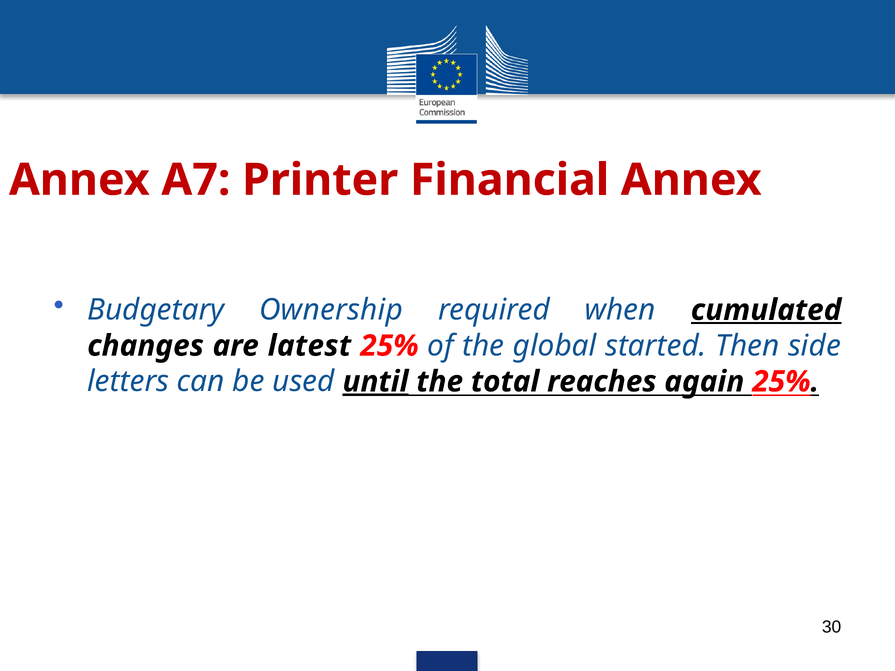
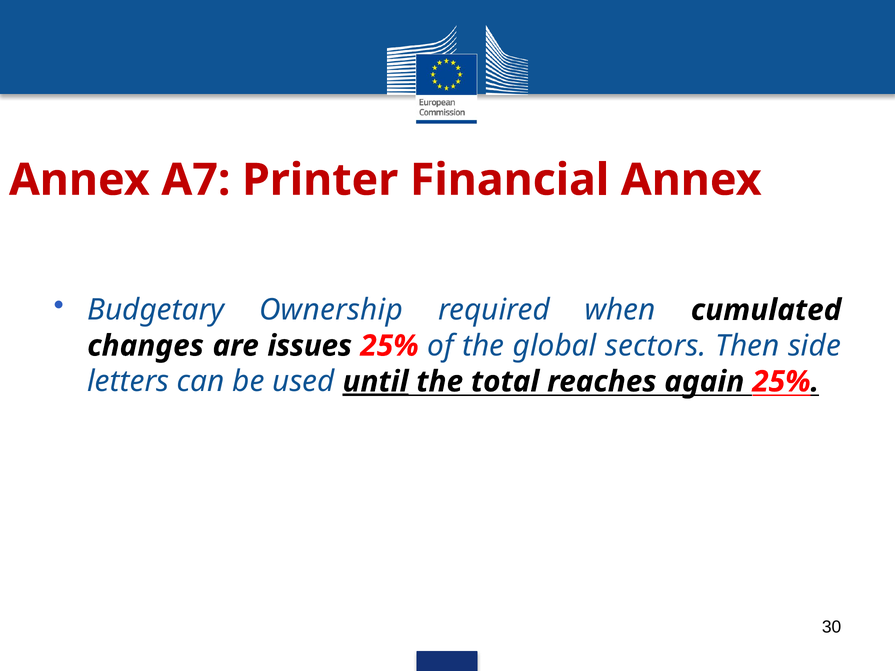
cumulated underline: present -> none
latest: latest -> issues
started: started -> sectors
